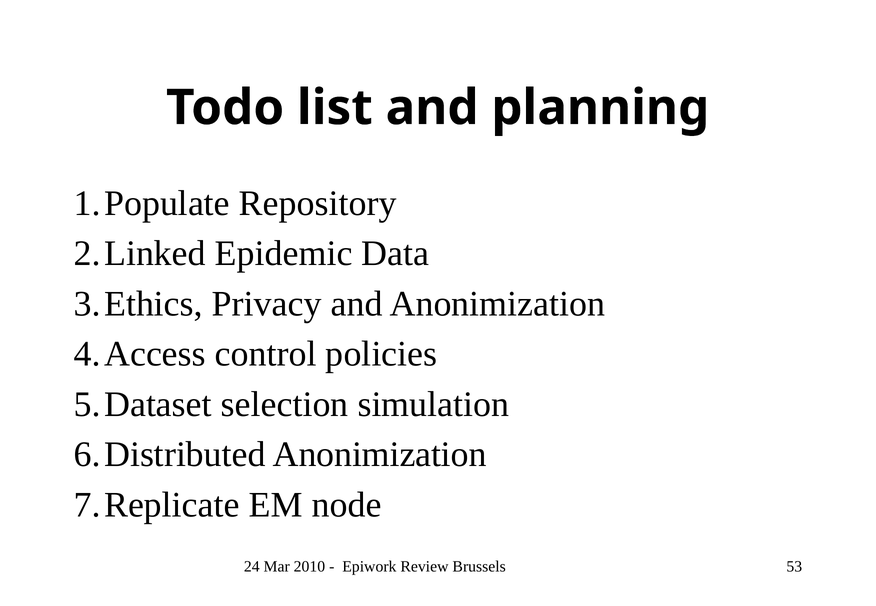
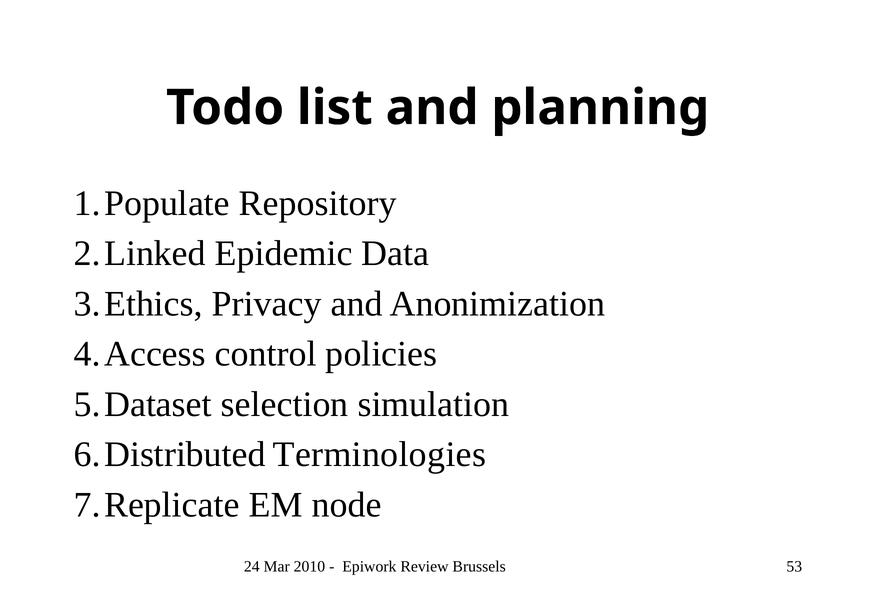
Anonimization at (380, 455): Anonimization -> Terminologies
